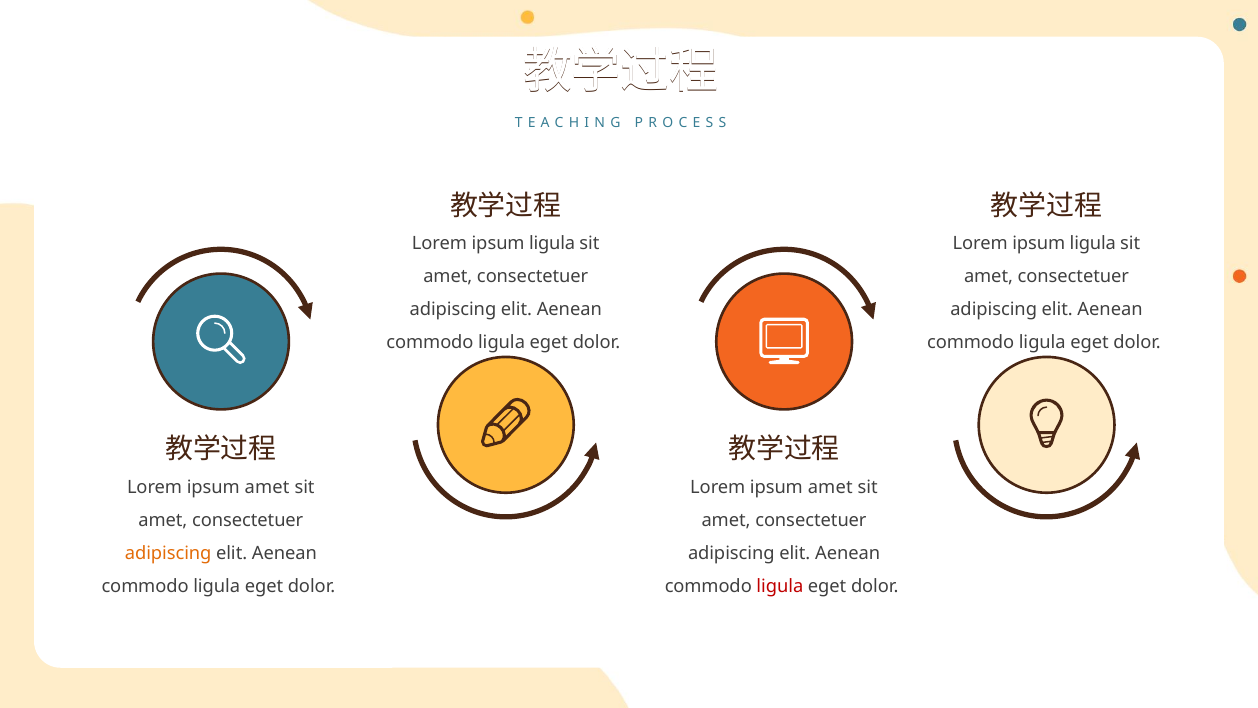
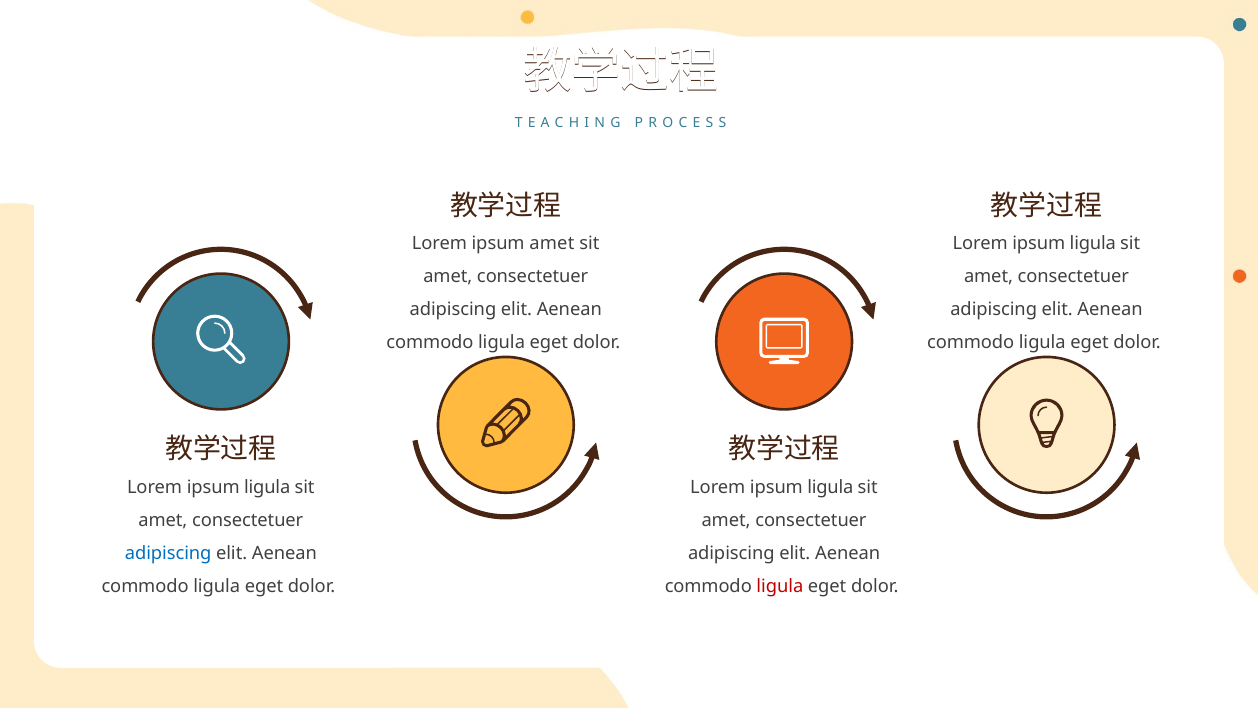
ligula at (552, 244): ligula -> amet
amet at (267, 487): amet -> ligula
amet at (830, 487): amet -> ligula
adipiscing at (168, 553) colour: orange -> blue
